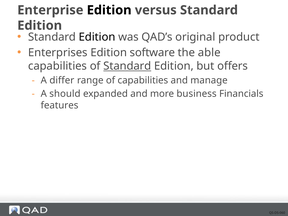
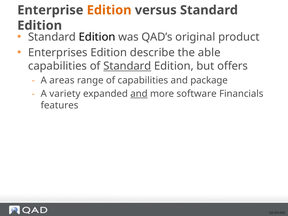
Edition at (109, 10) colour: black -> orange
software: software -> describe
differ: differ -> areas
manage: manage -> package
should: should -> variety
and at (139, 94) underline: none -> present
business: business -> software
